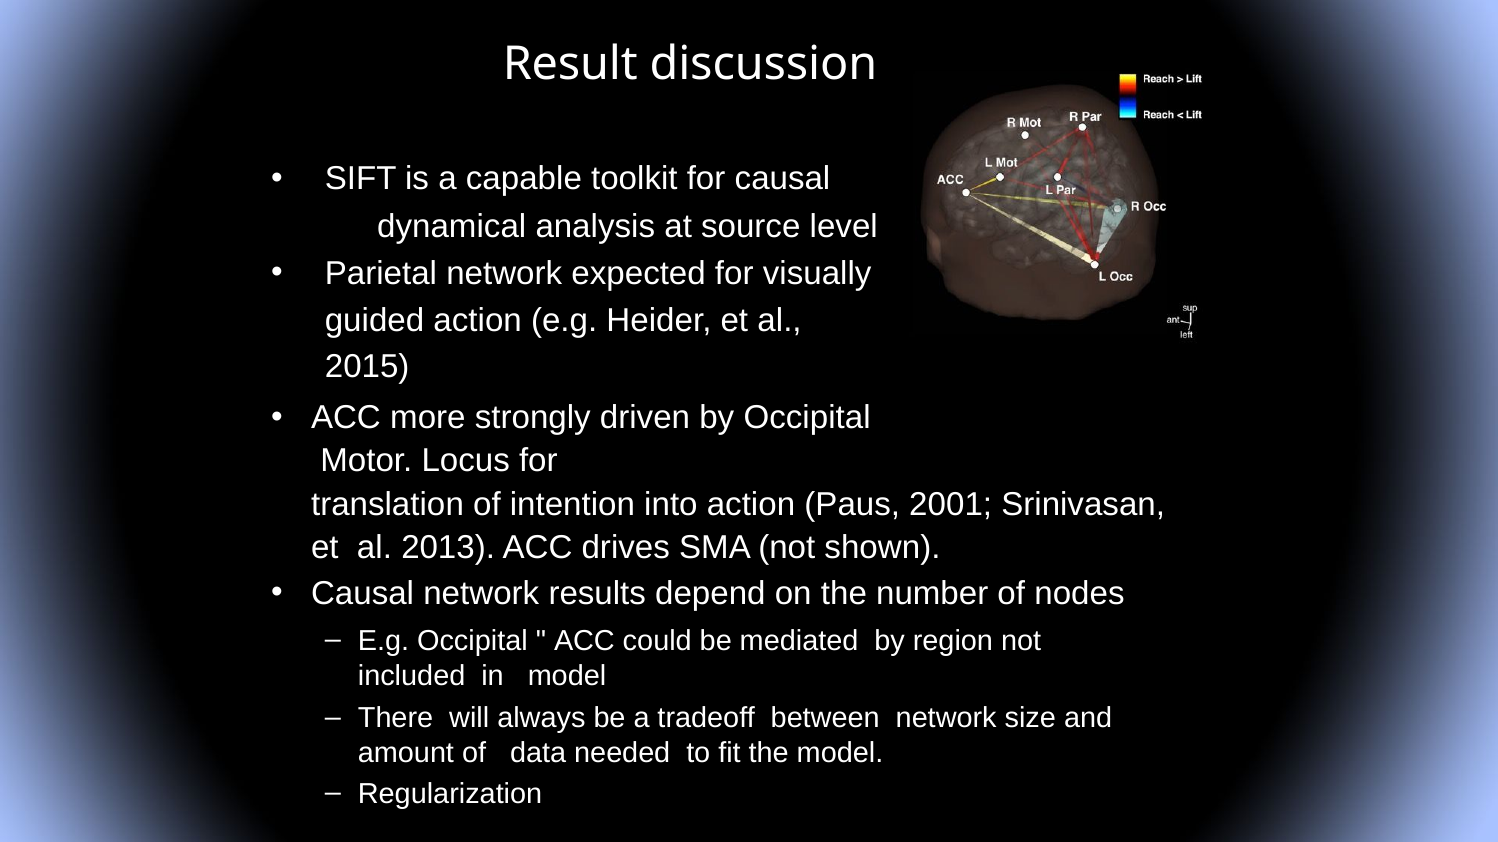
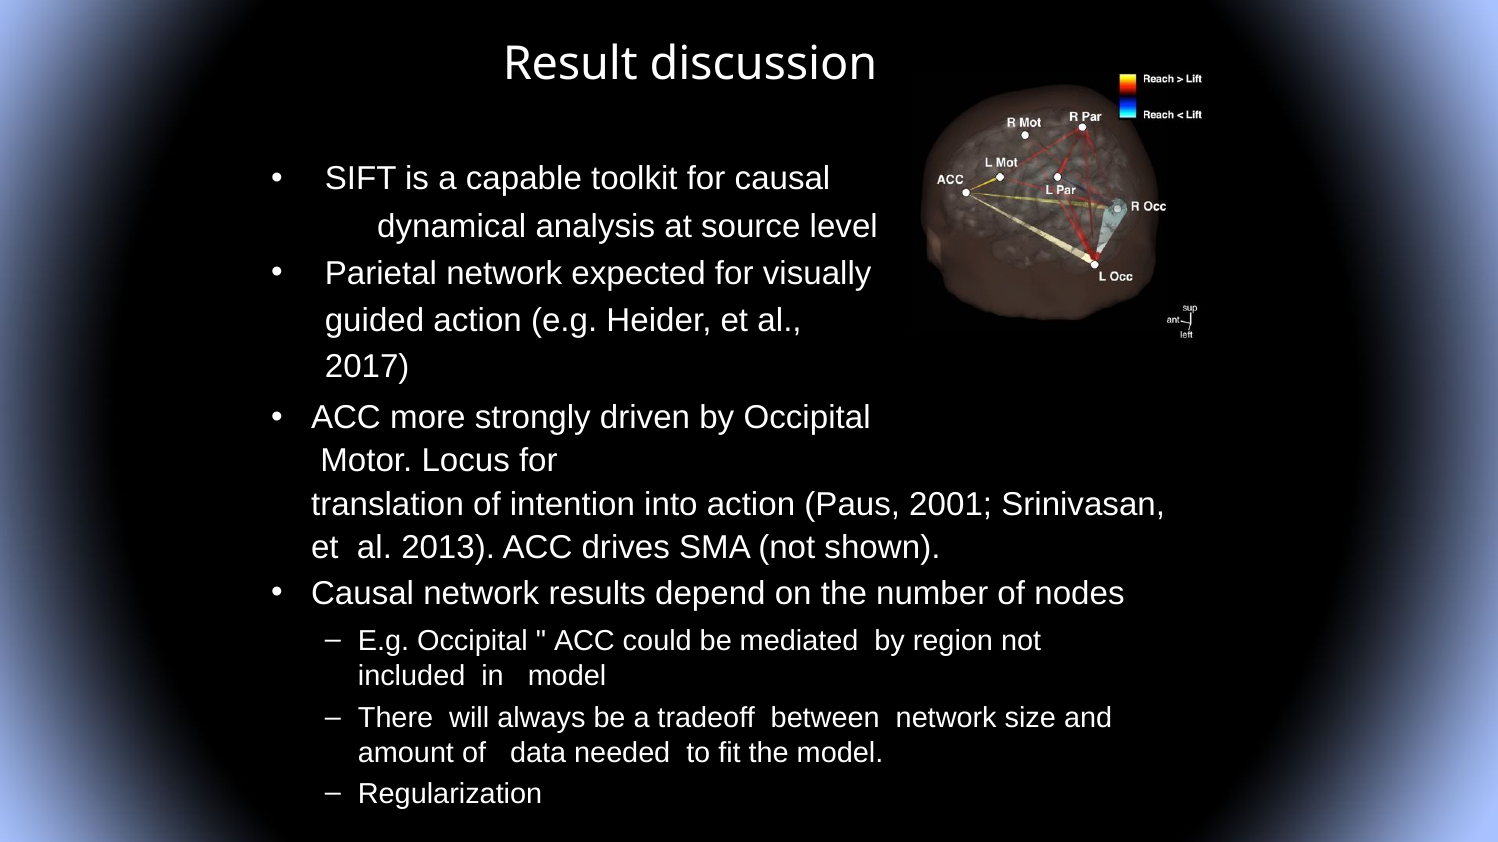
2015: 2015 -> 2017
